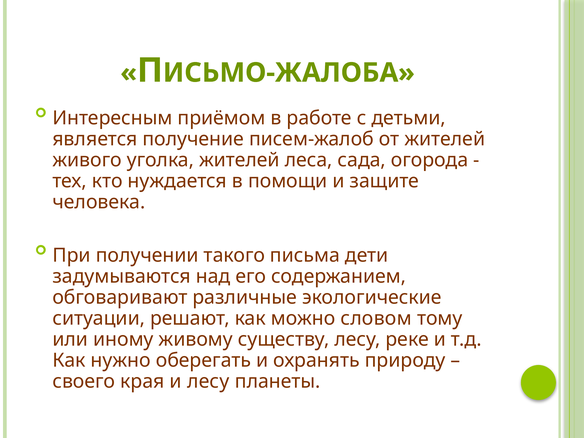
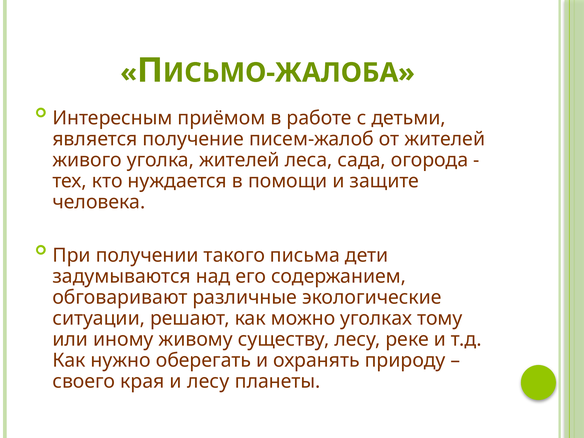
словом: словом -> уголках
